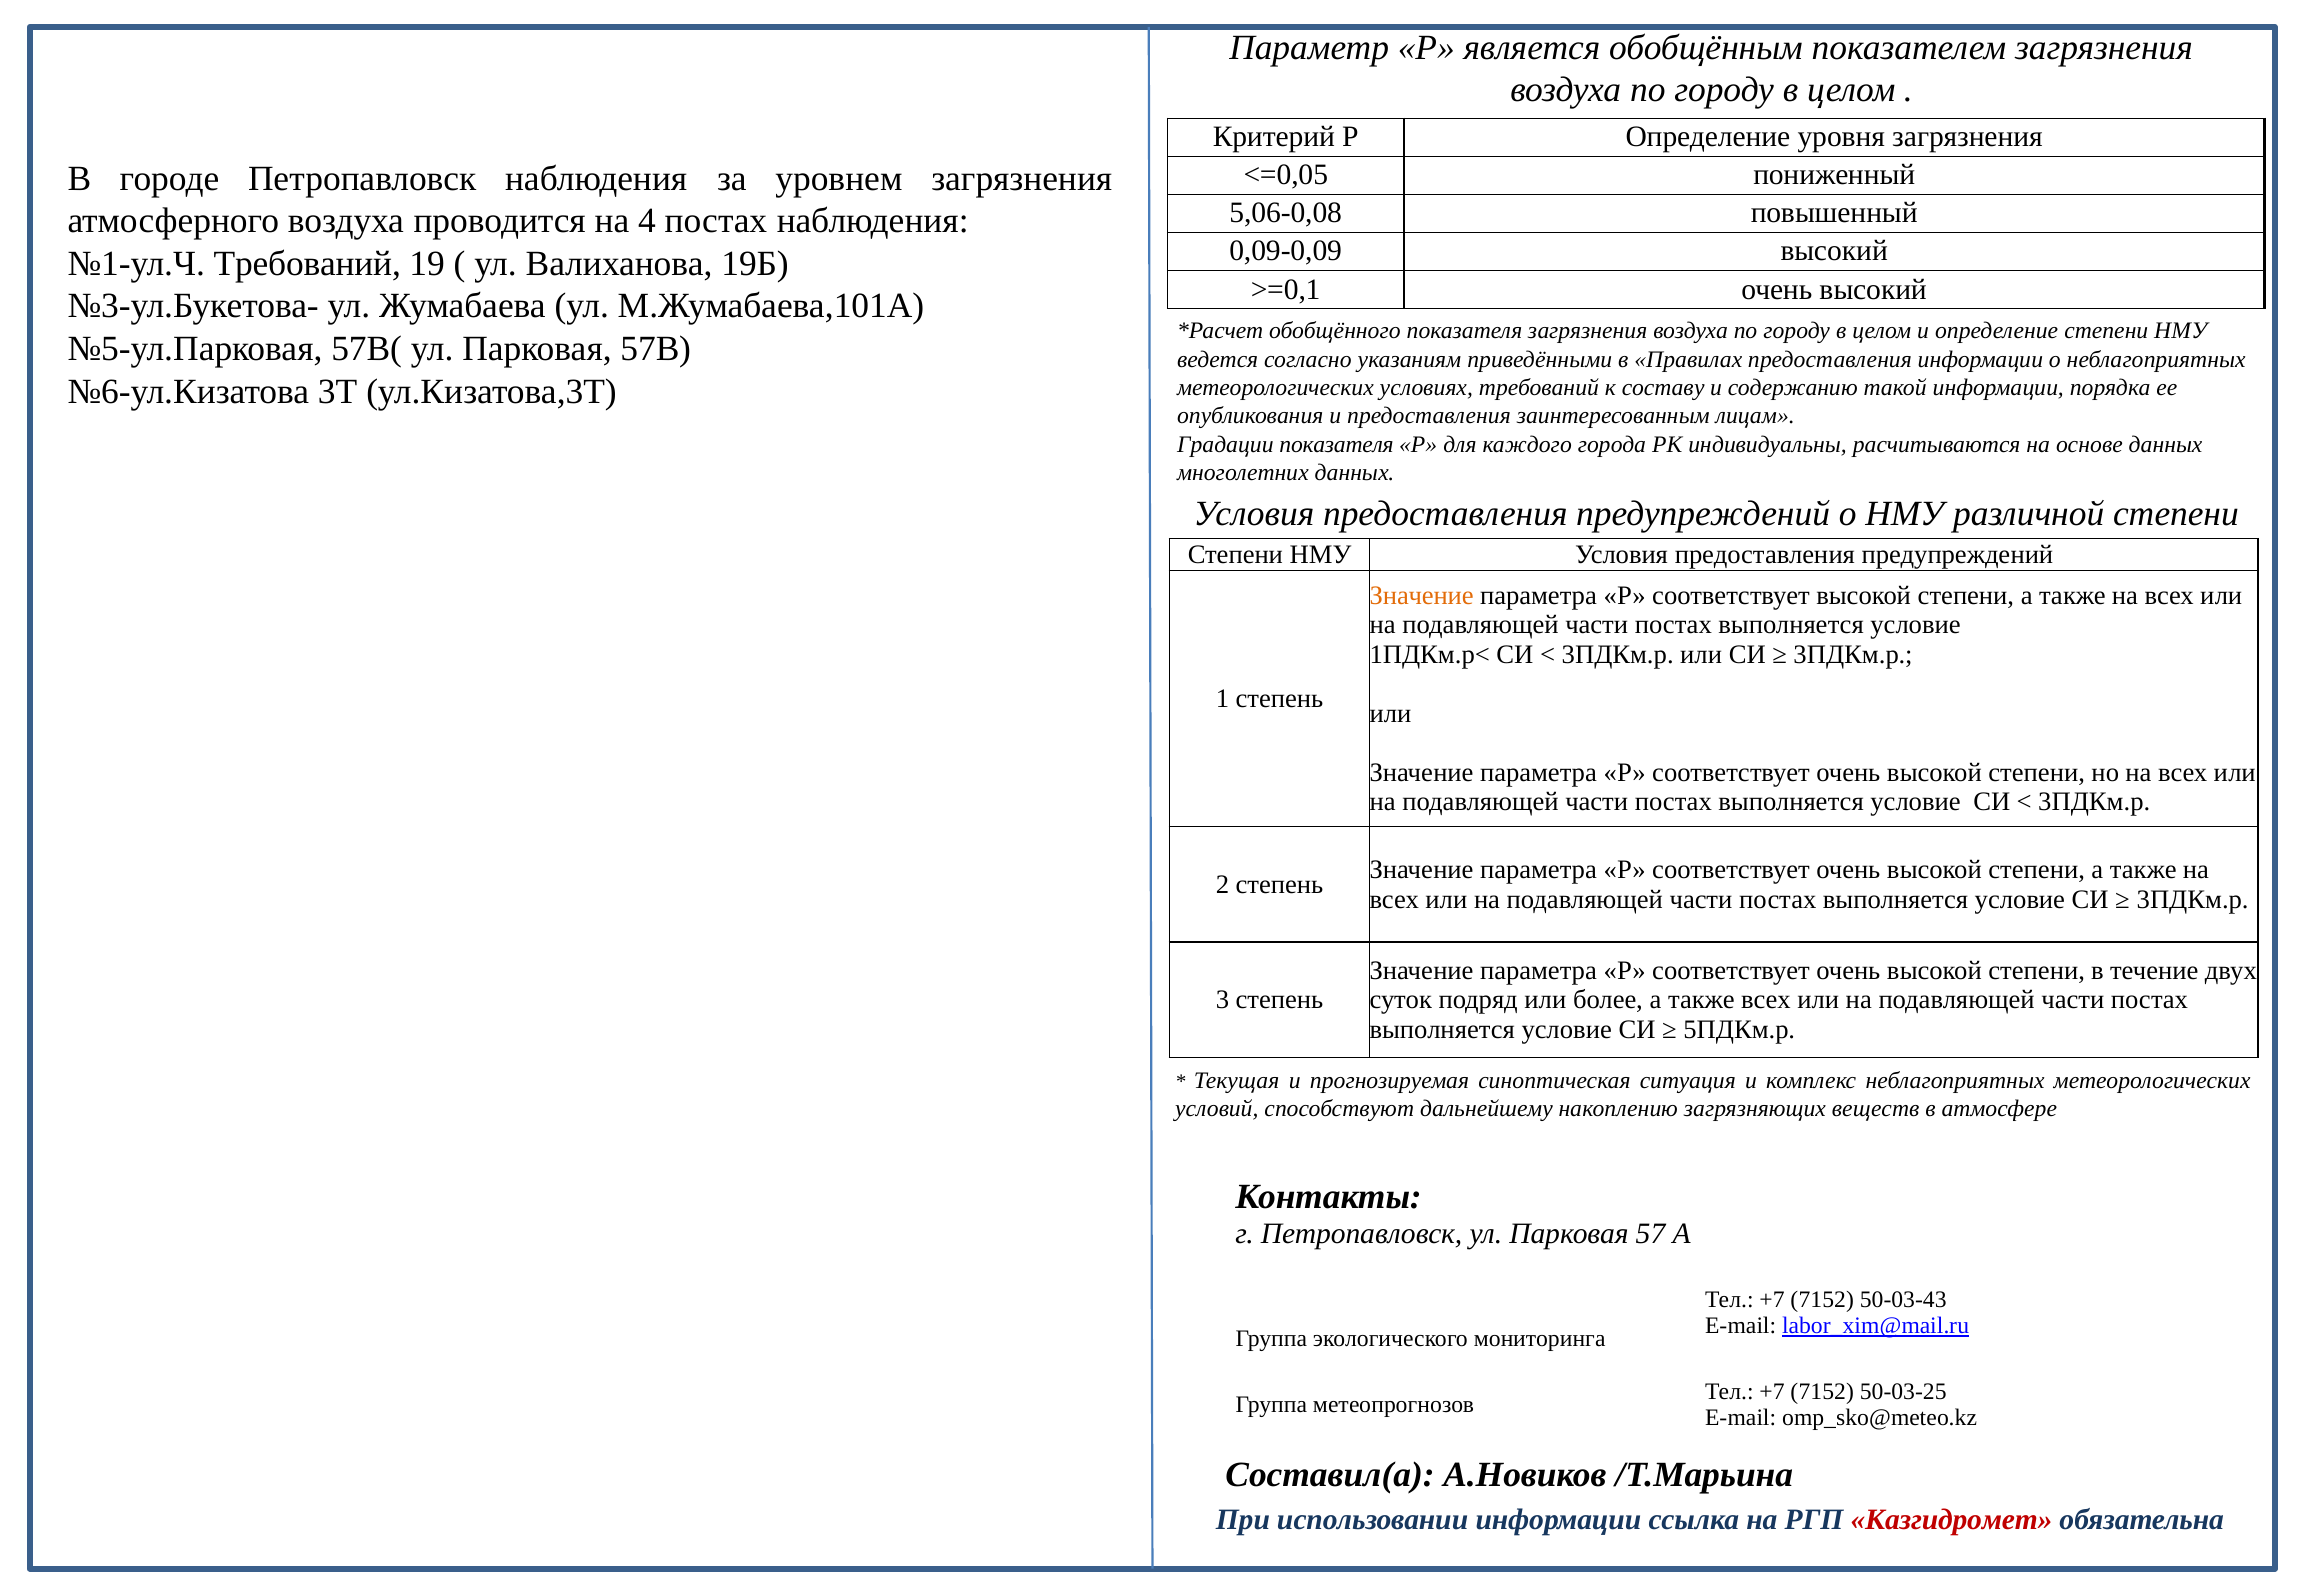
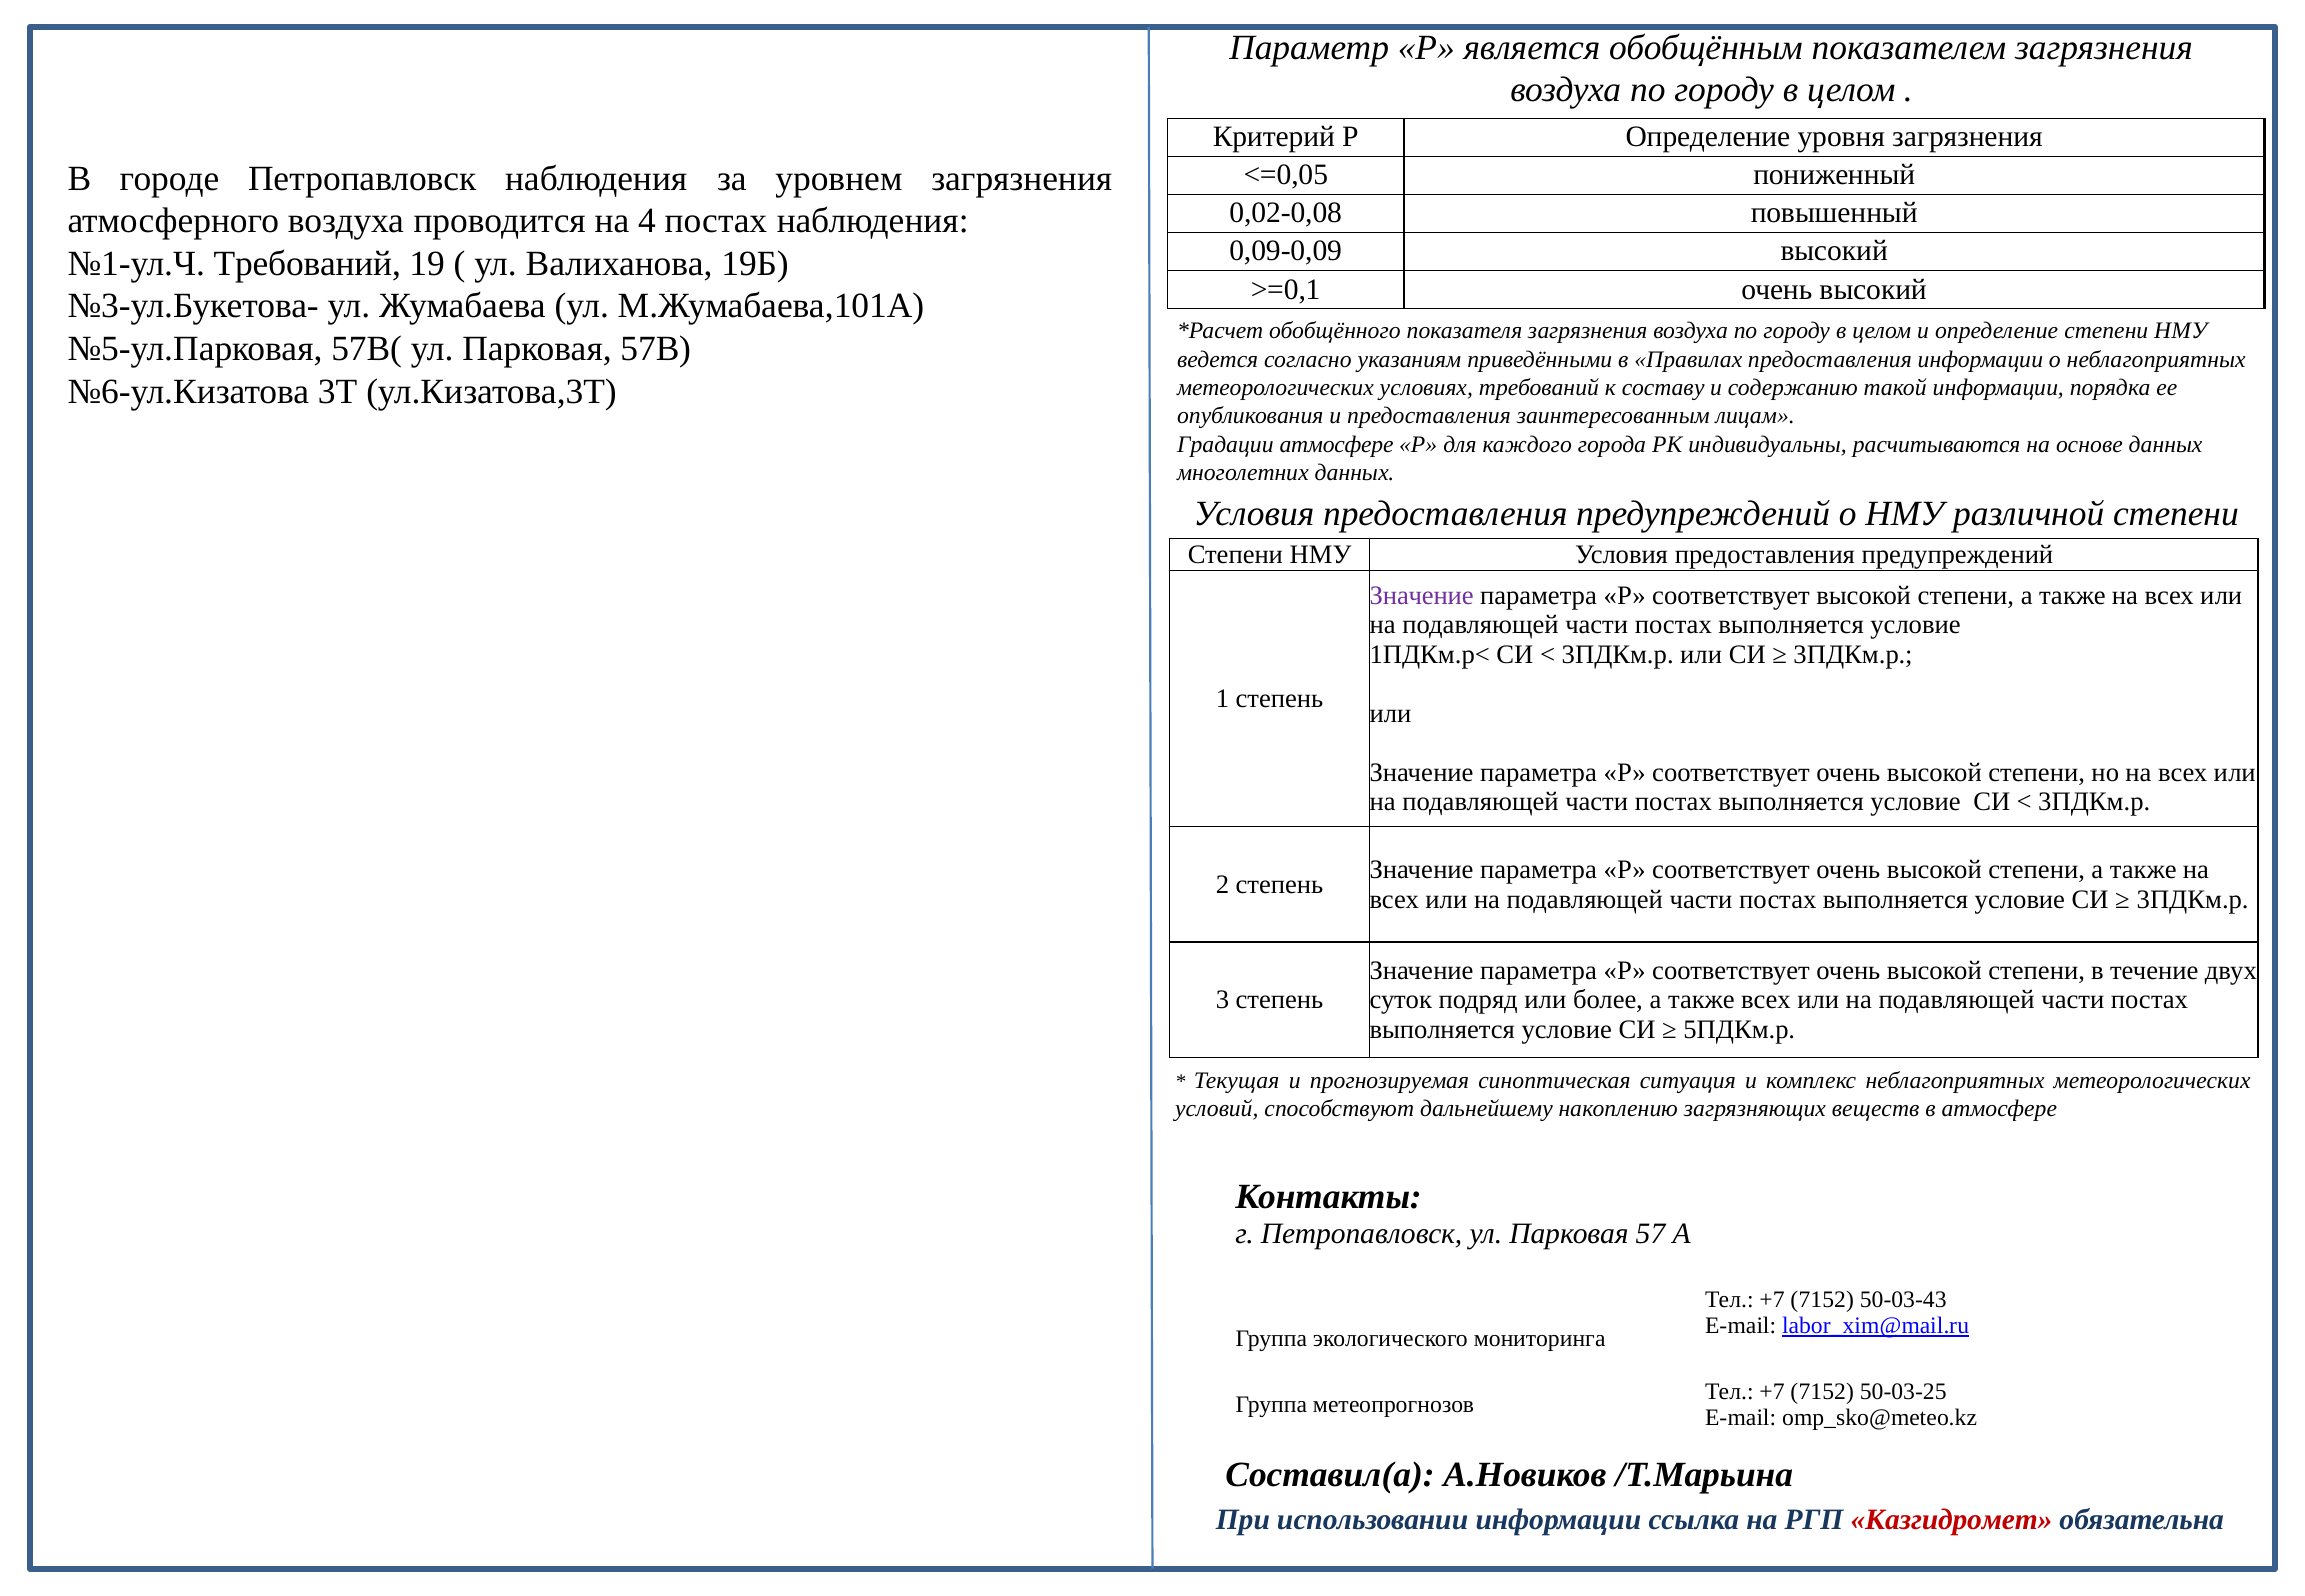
5,06-0,08: 5,06-0,08 -> 0,02-0,08
Градации показателя: показателя -> атмосфере
Значение at (1422, 595) colour: orange -> purple
